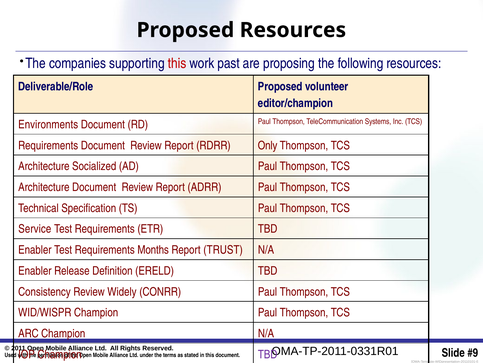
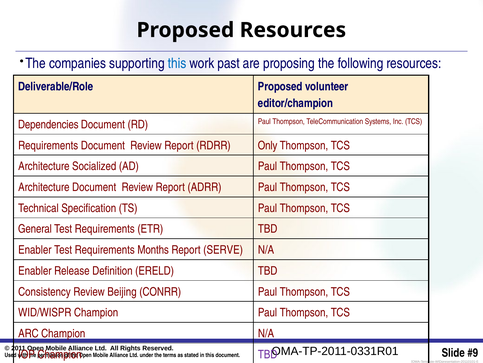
this at (177, 63) colour: red -> blue
Environments: Environments -> Dependencies
Service: Service -> General
TRUST: TRUST -> SERVE
Widely: Widely -> Beijing
